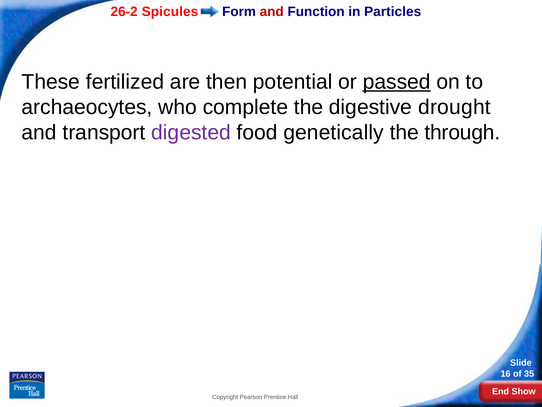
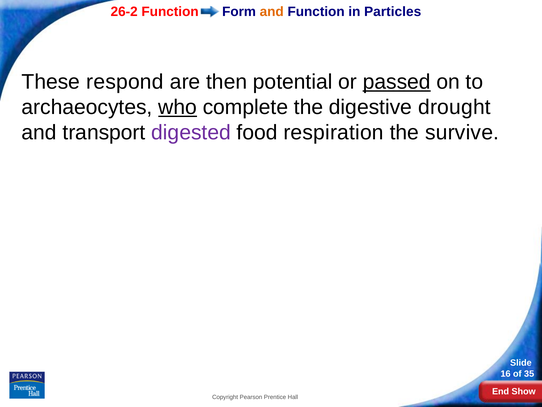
Spicules at (170, 12): Spicules -> Function
and at (272, 12) colour: red -> orange
fertilized: fertilized -> respond
who underline: none -> present
genetically: genetically -> respiration
through: through -> survive
